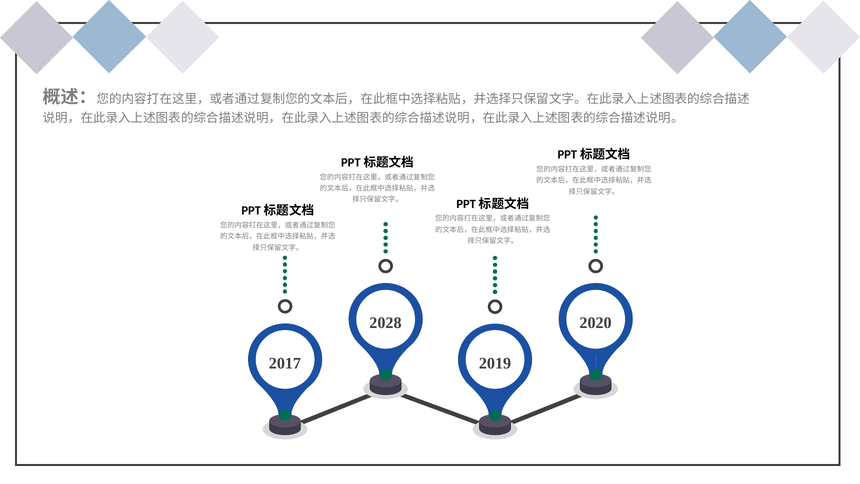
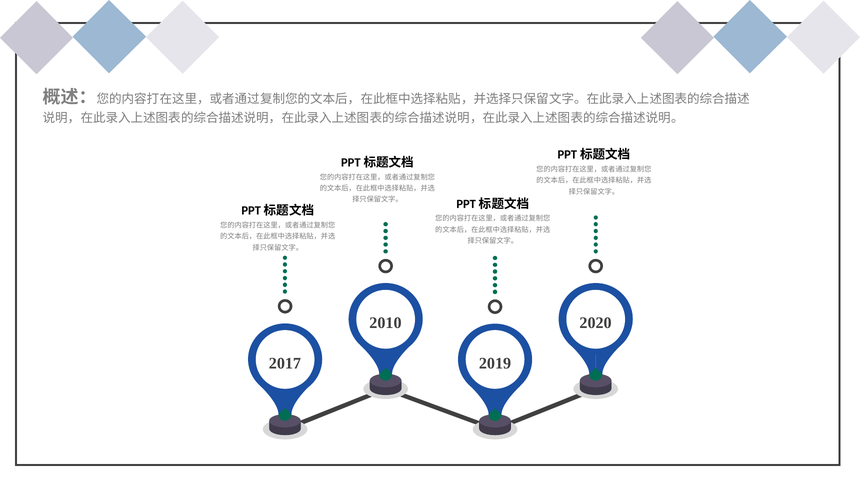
2028: 2028 -> 2010
